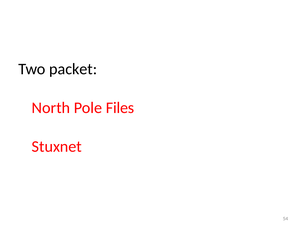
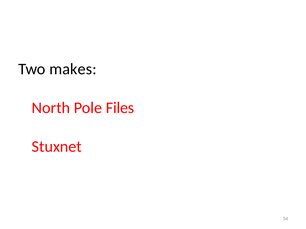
packet: packet -> makes
